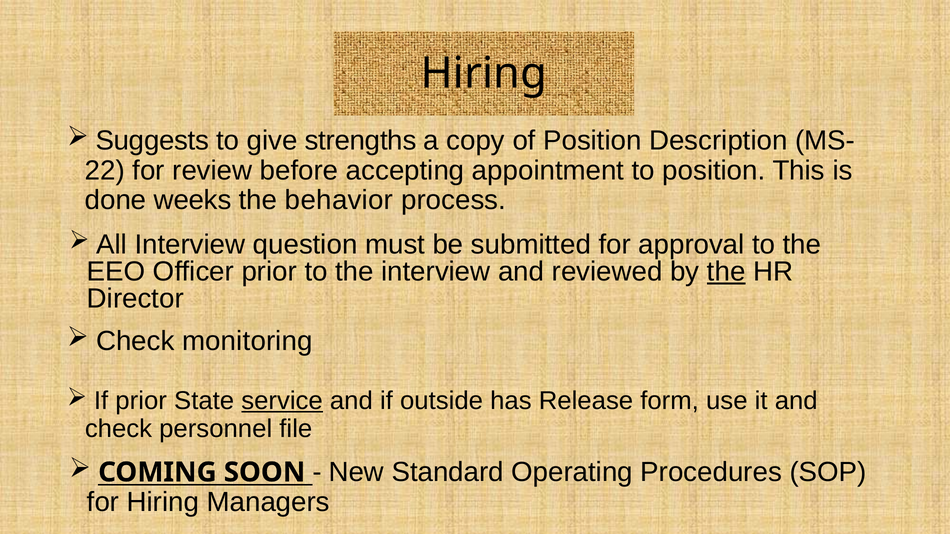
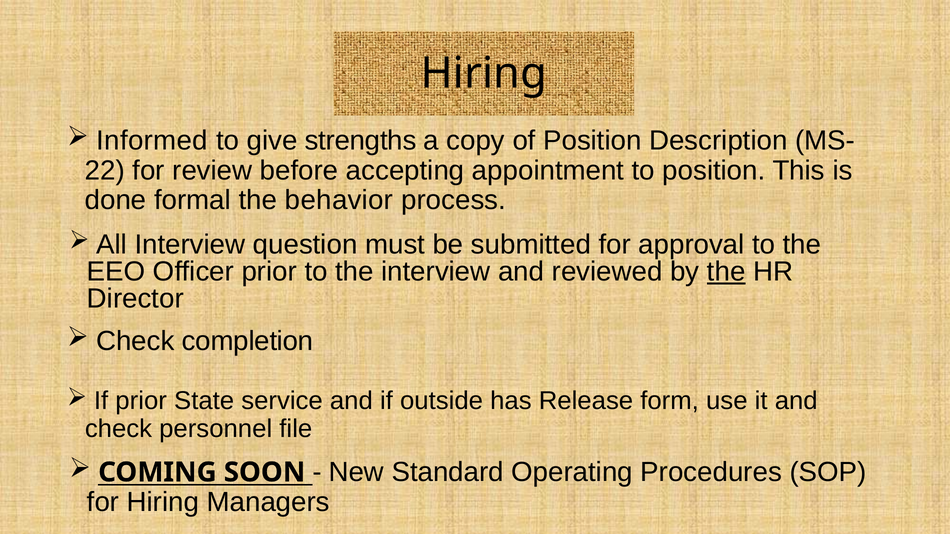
Suggests: Suggests -> Informed
weeks: weeks -> formal
monitoring: monitoring -> completion
service underline: present -> none
